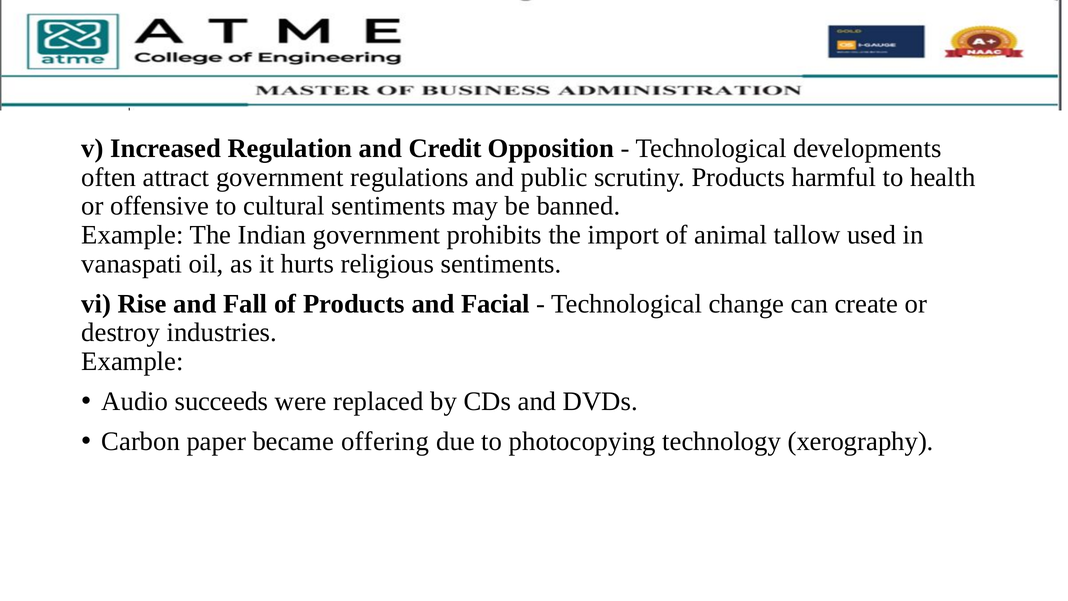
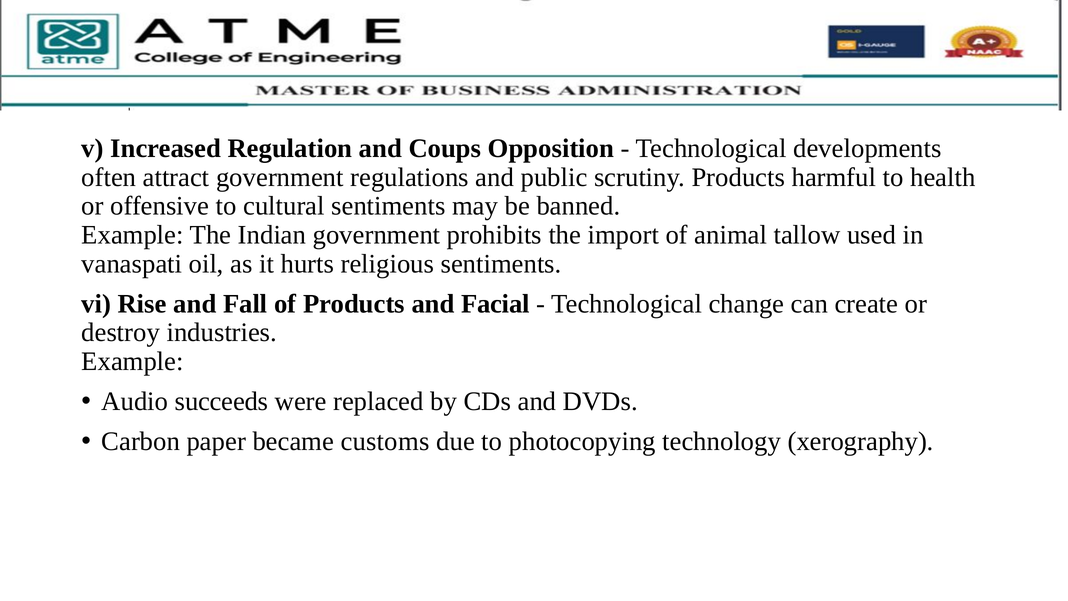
Credit: Credit -> Coups
offering: offering -> customs
